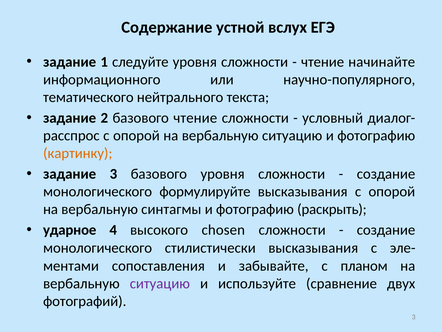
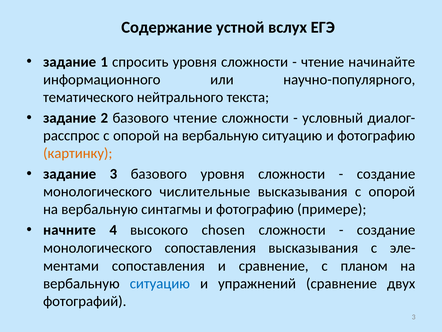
следуйте: следуйте -> спросить
формулируйте: формулируйте -> числительные
раскрыть: раскрыть -> примере
ударное: ударное -> начните
монологического стилистически: стилистически -> сопоставления
и забывайте: забывайте -> сравнение
ситуацию at (160, 283) colour: purple -> blue
используйте: используйте -> упражнений
